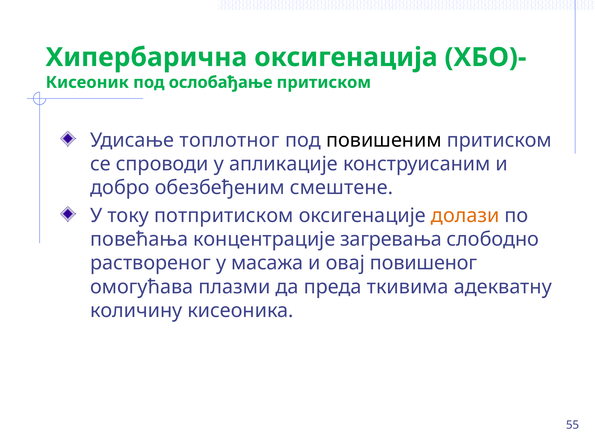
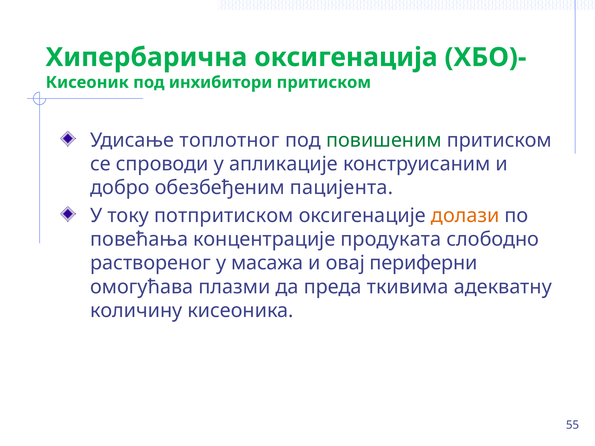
ослобађање: ослобађање -> инхибитори
повишеним colour: black -> green
смештене: смештене -> пацијента
загревања: загревања -> продуката
повишеног: повишеног -> периферни
